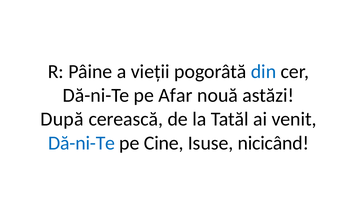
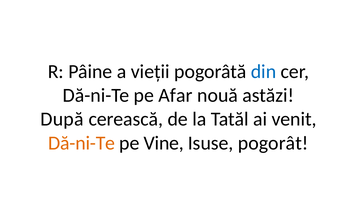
Dă-ni-Te at (82, 143) colour: blue -> orange
Cine: Cine -> Vine
nicicând: nicicând -> pogorât
